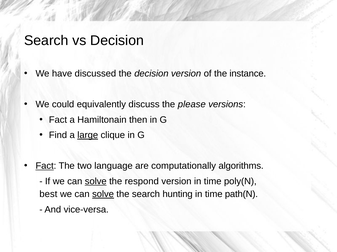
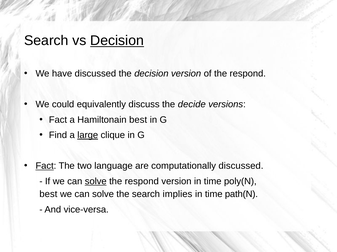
Decision at (117, 41) underline: none -> present
of the instance: instance -> respond
please: please -> decide
Hamiltonain then: then -> best
computationally algorithms: algorithms -> discussed
solve at (103, 195) underline: present -> none
hunting: hunting -> implies
